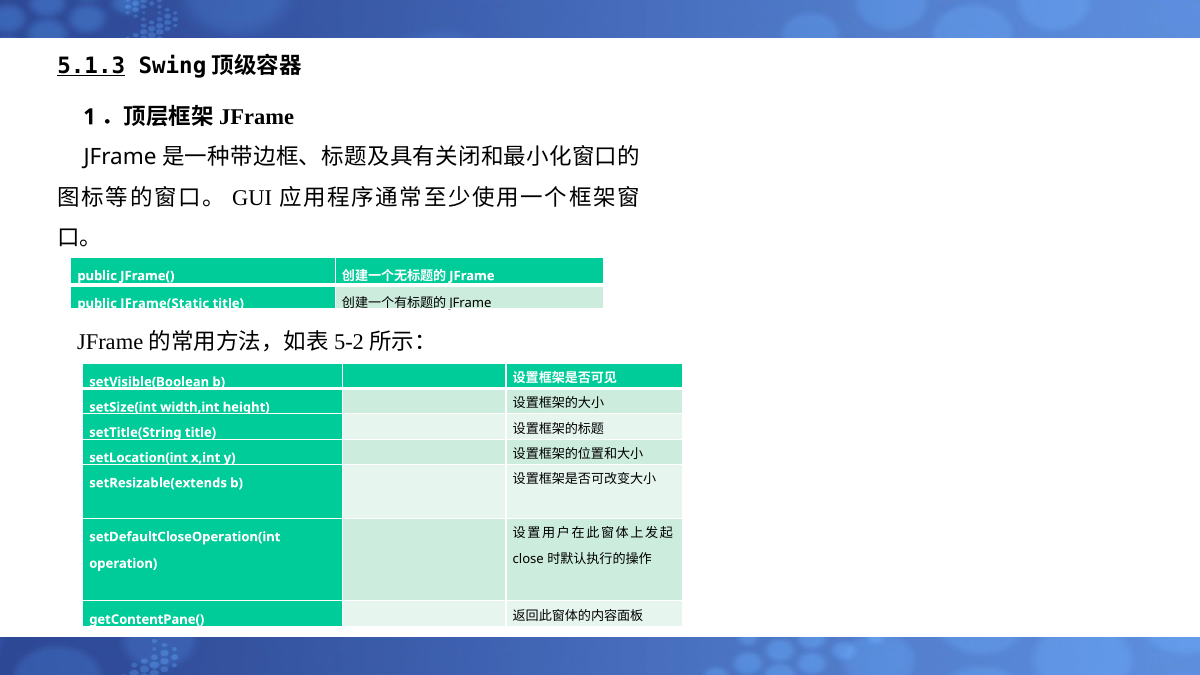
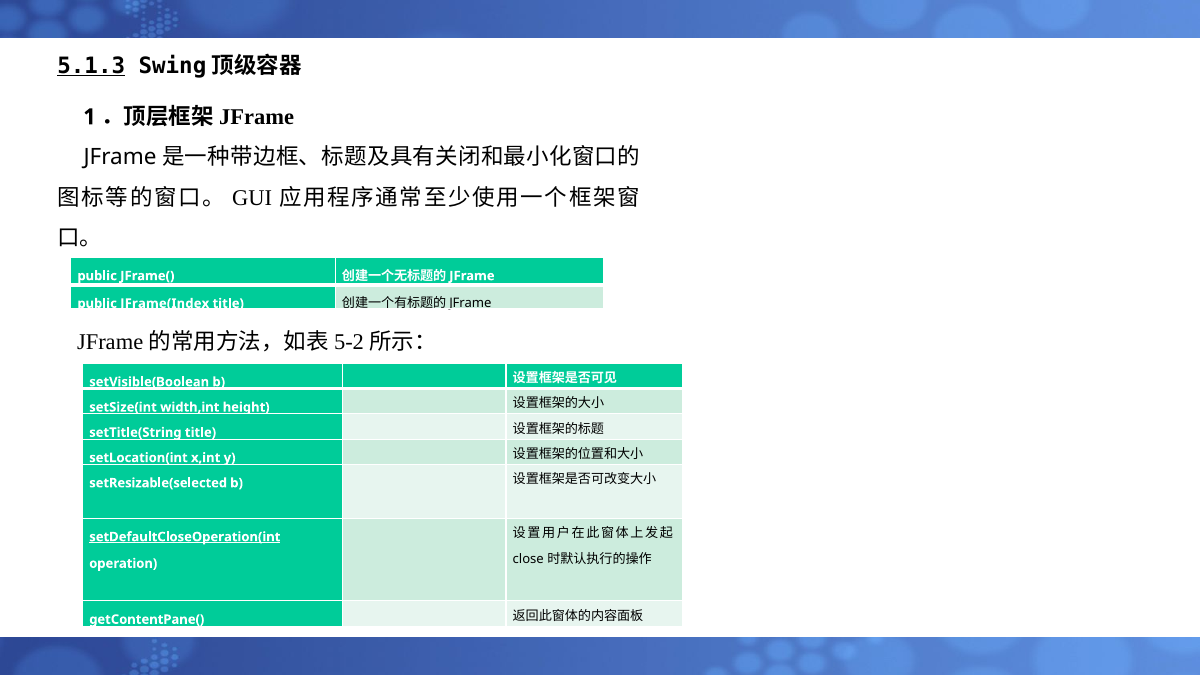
JFrame(Static: JFrame(Static -> JFrame(Index
setResizable(extends: setResizable(extends -> setResizable(selected
setDefaultCloseOperation(int underline: none -> present
